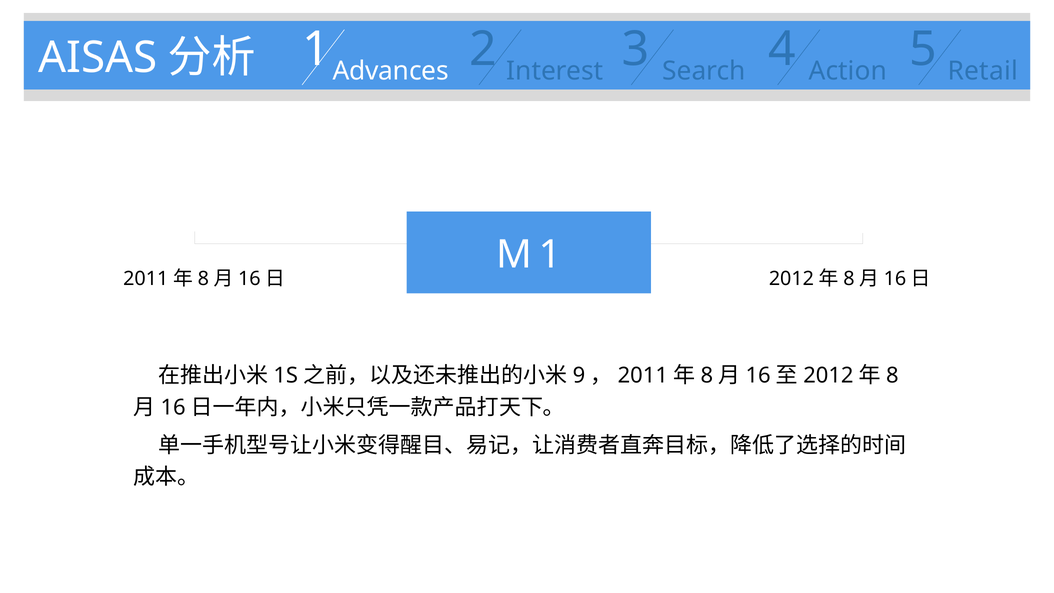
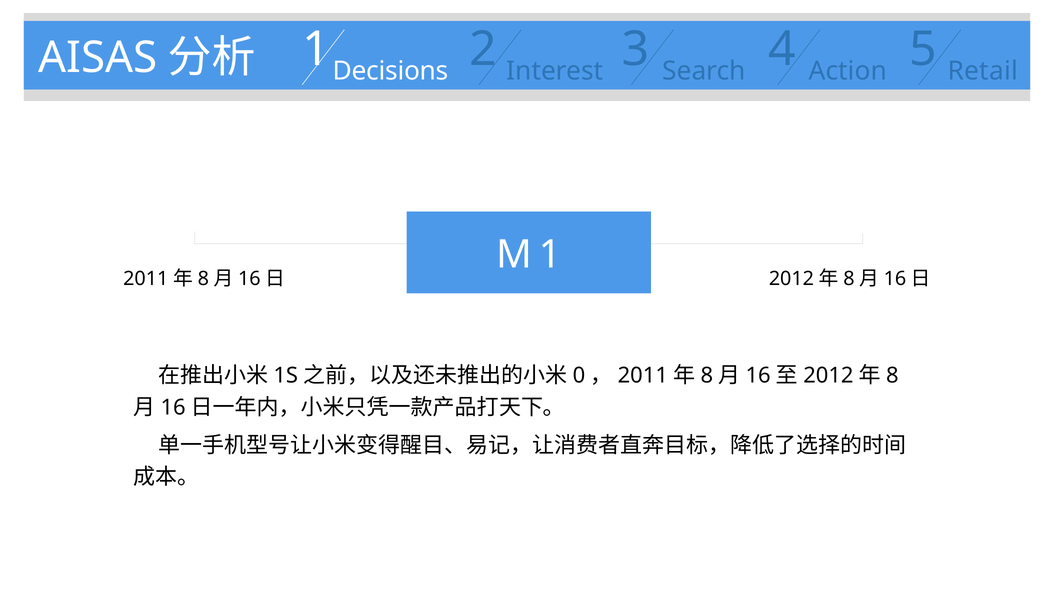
Advances: Advances -> Decisions
9: 9 -> 0
